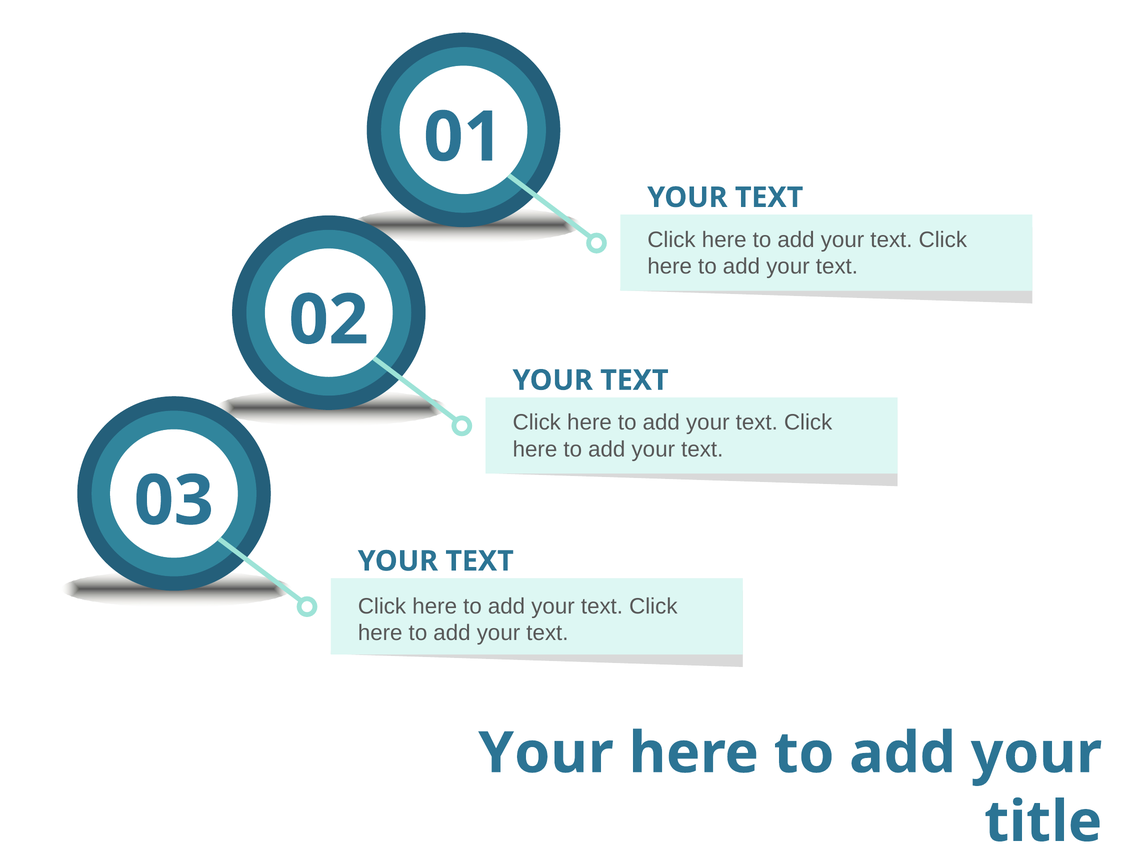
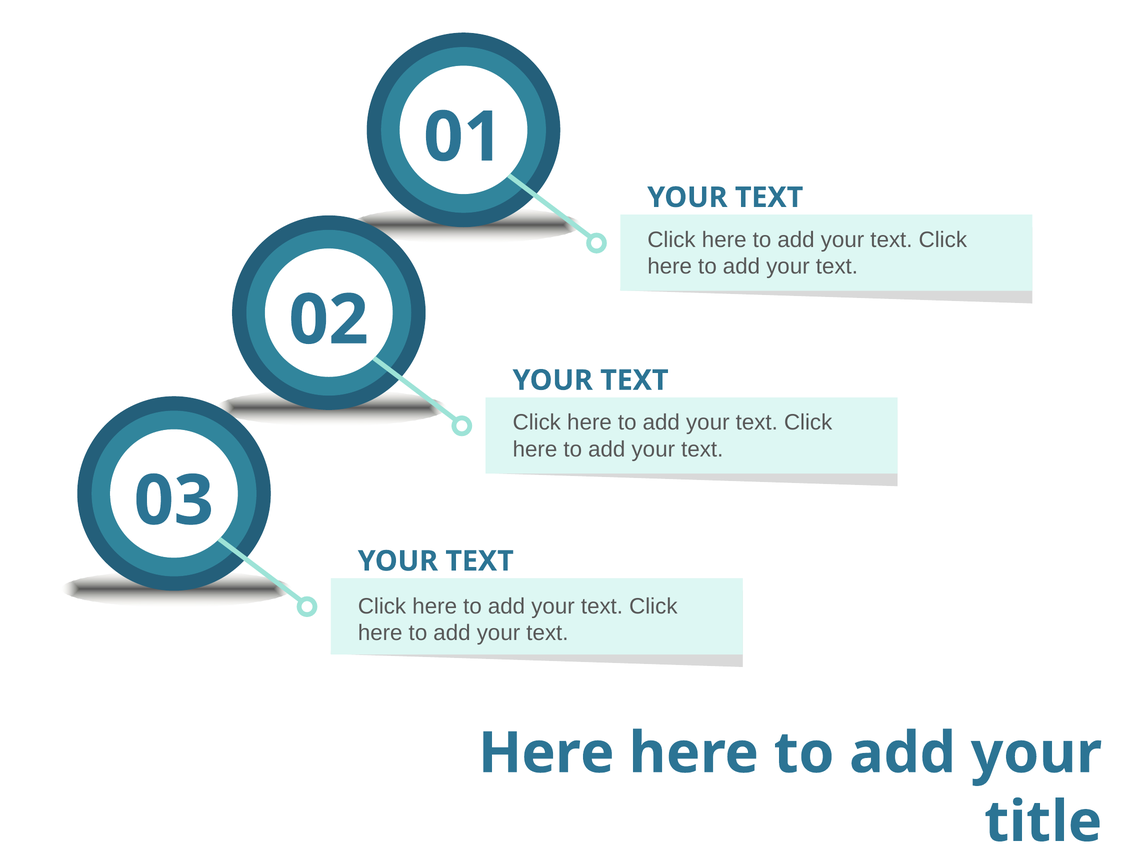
Your at (546, 753): Your -> Here
